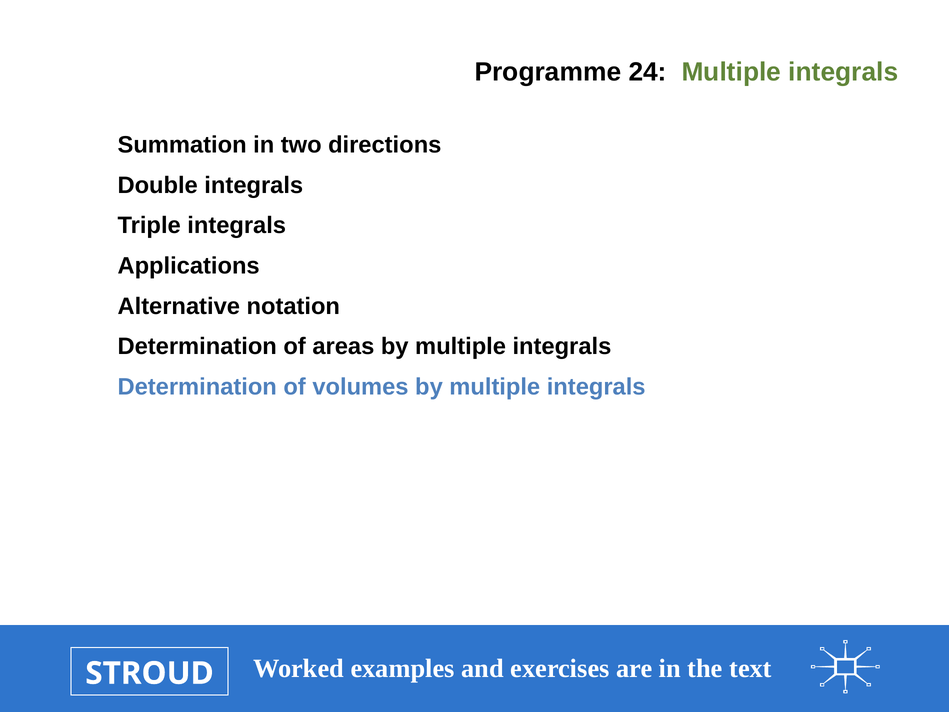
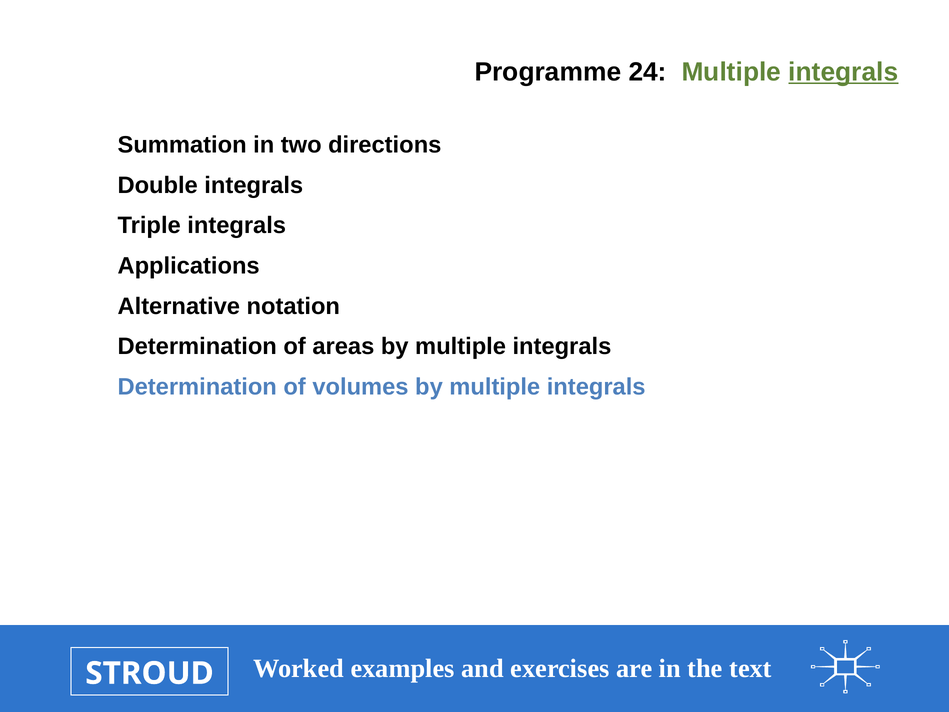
integrals at (843, 72) underline: none -> present
